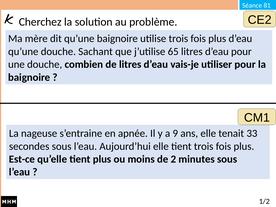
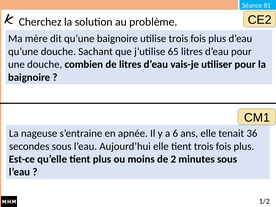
9: 9 -> 6
33: 33 -> 36
